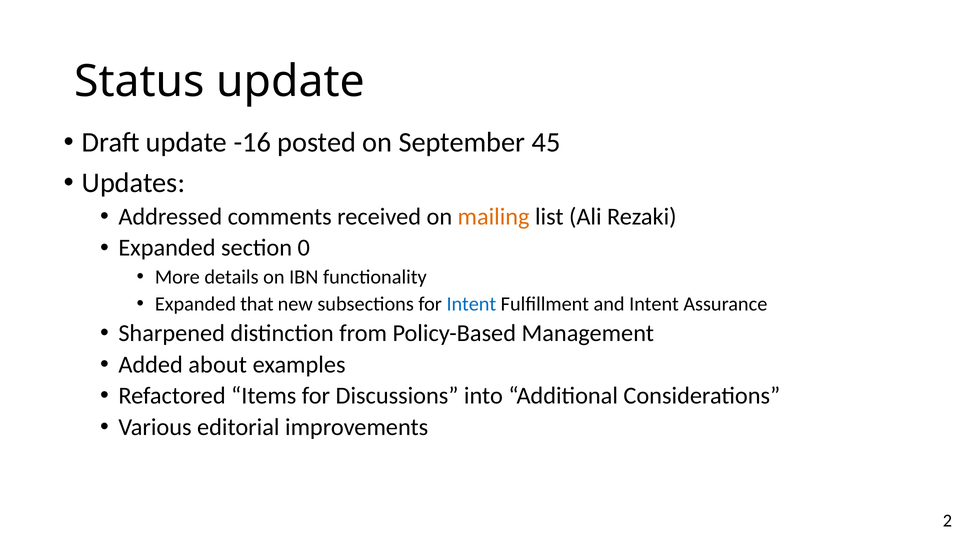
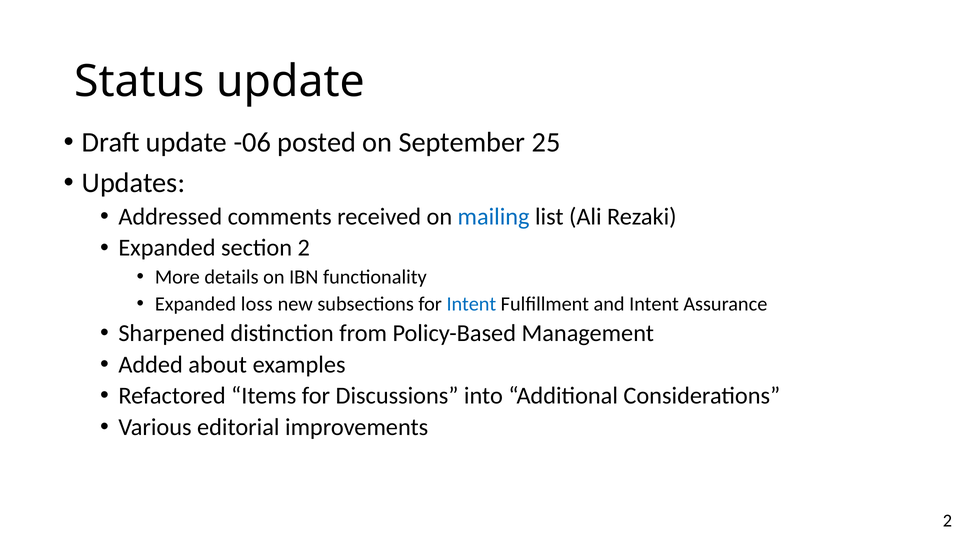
-16: -16 -> -06
45: 45 -> 25
mailing colour: orange -> blue
section 0: 0 -> 2
that: that -> loss
